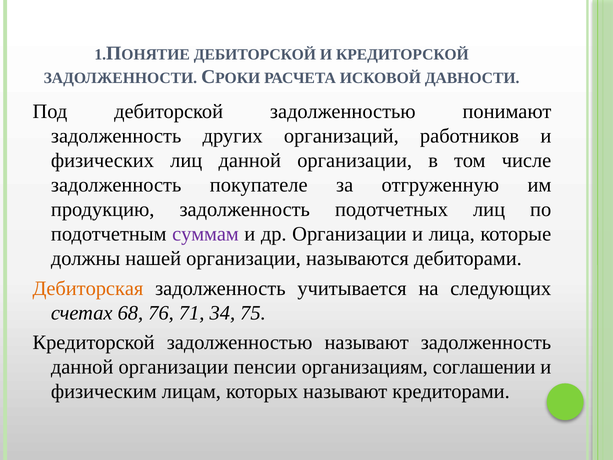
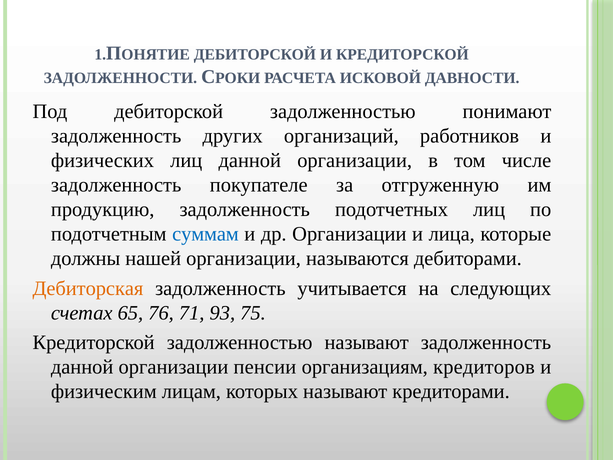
суммам colour: purple -> blue
68: 68 -> 65
34: 34 -> 93
соглашении: соглашении -> кредиторов
